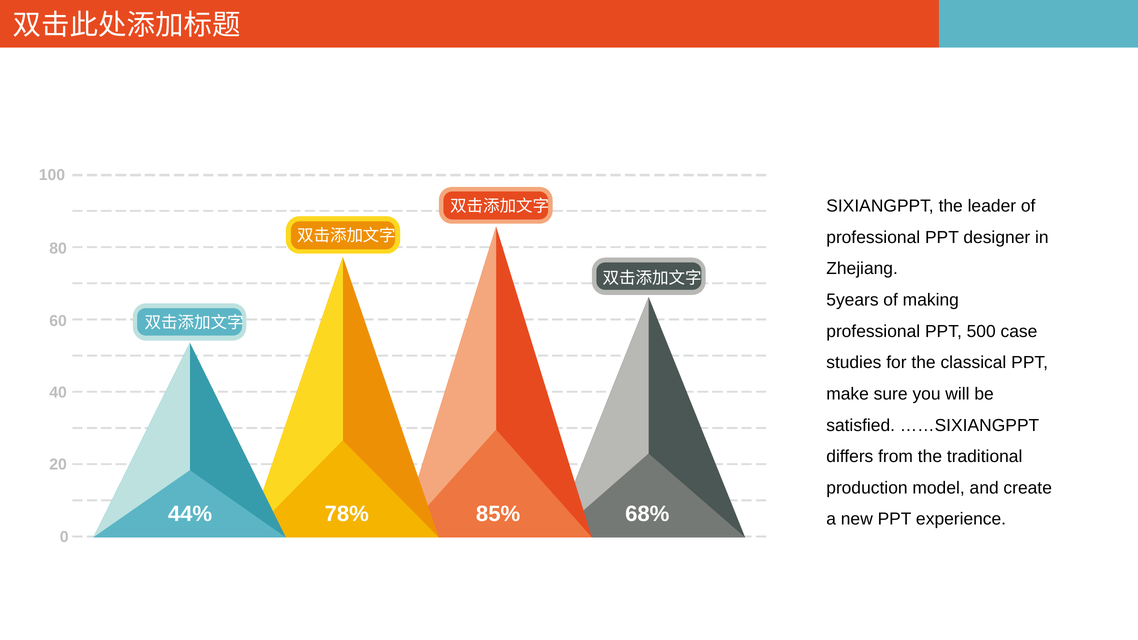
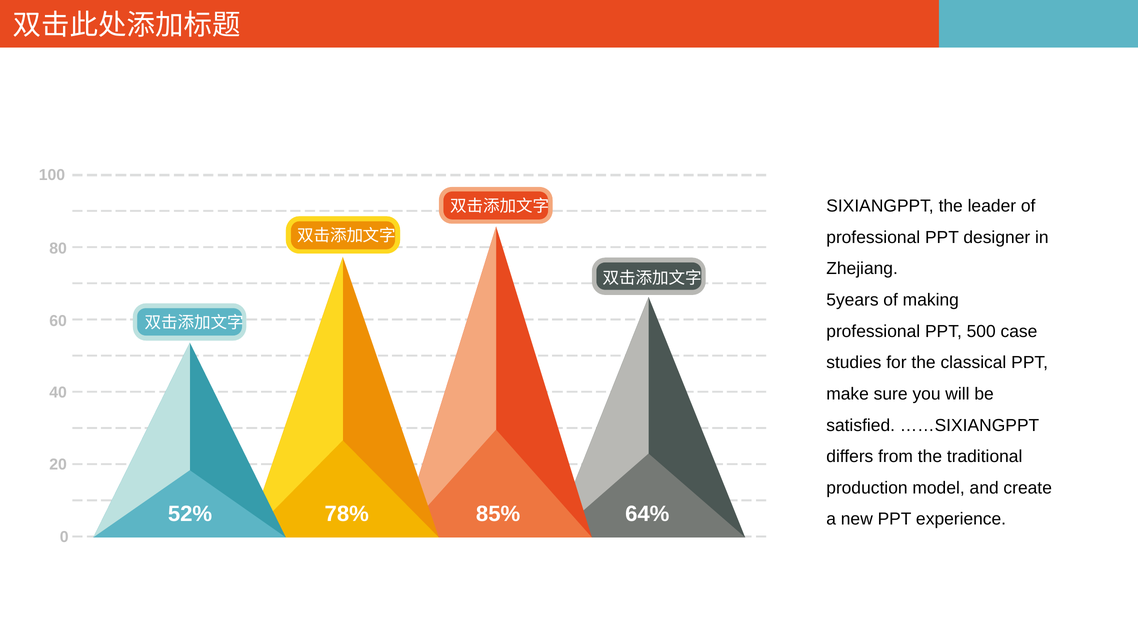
44%: 44% -> 52%
68%: 68% -> 64%
